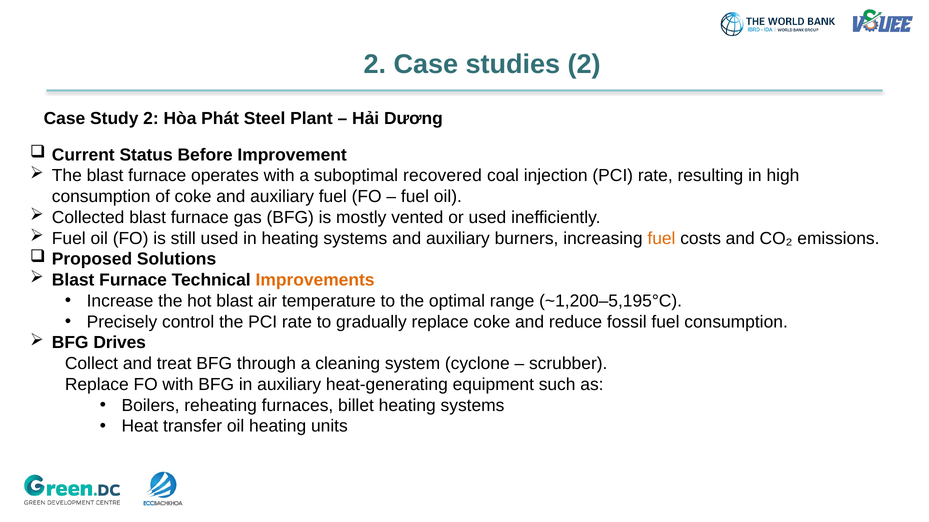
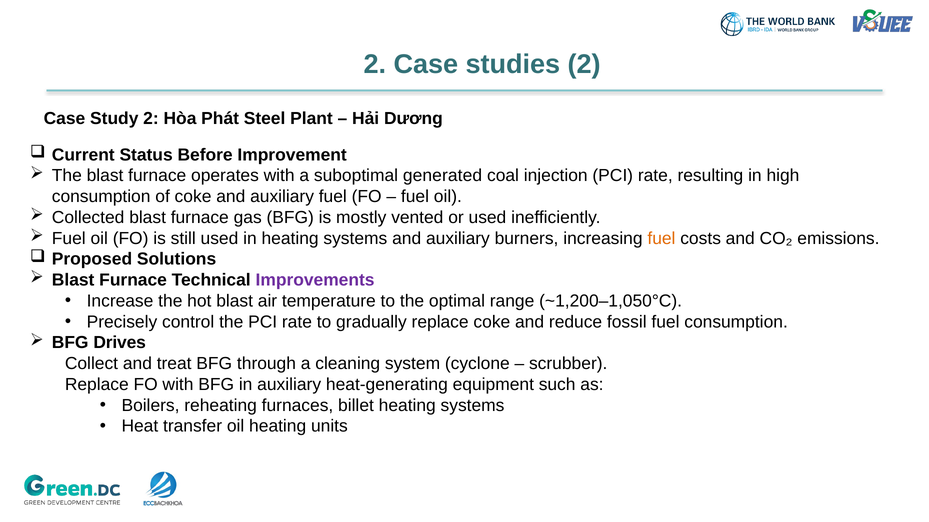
recovered: recovered -> generated
Improvements colour: orange -> purple
~1,200–5,195°C: ~1,200–5,195°C -> ~1,200–1,050°C
